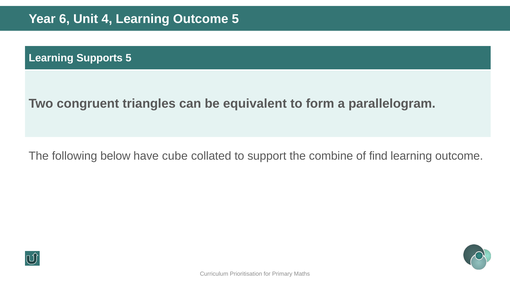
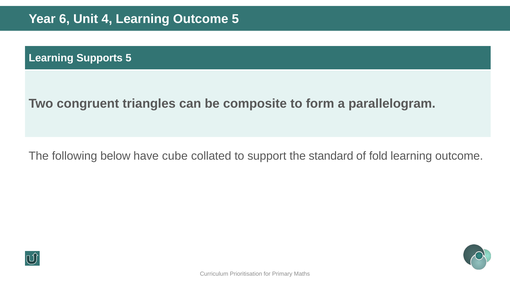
equivalent: equivalent -> composite
combine: combine -> standard
find: find -> fold
